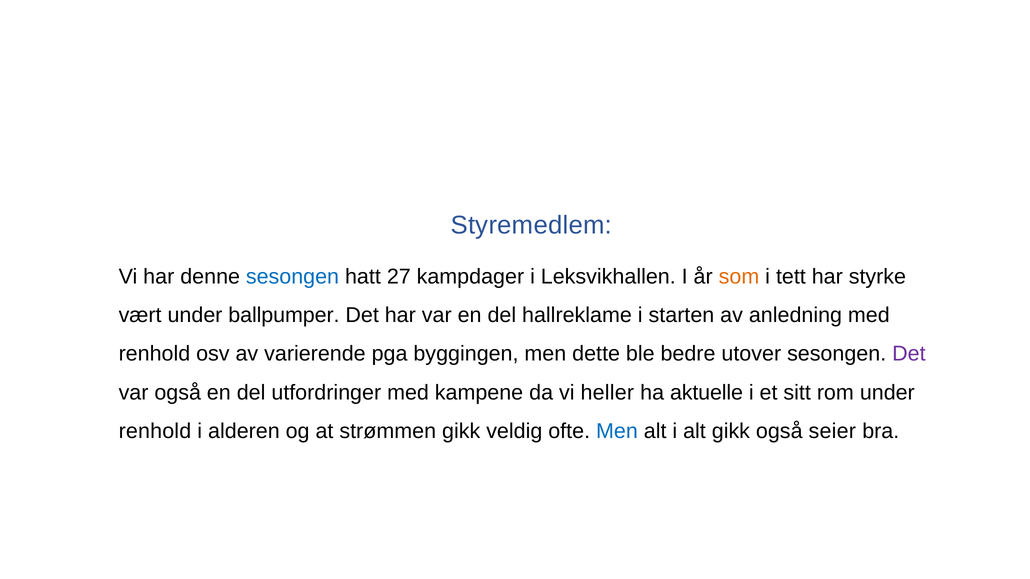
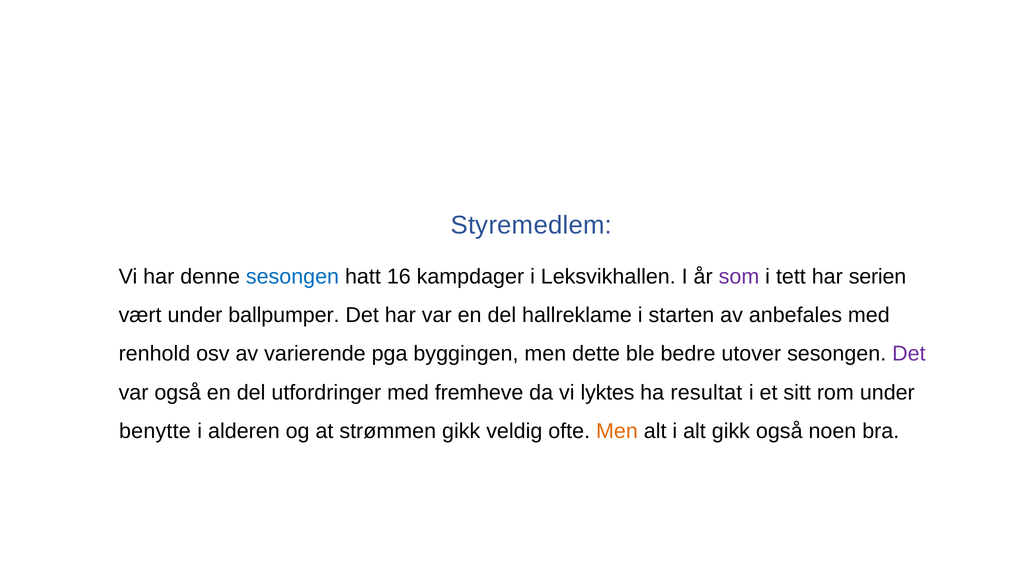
27: 27 -> 16
som colour: orange -> purple
styrke: styrke -> serien
anledning: anledning -> anbefales
kampene: kampene -> fremheve
heller: heller -> lyktes
aktuelle: aktuelle -> resultat
renhold at (155, 431): renhold -> benytte
Men at (617, 431) colour: blue -> orange
seier: seier -> noen
